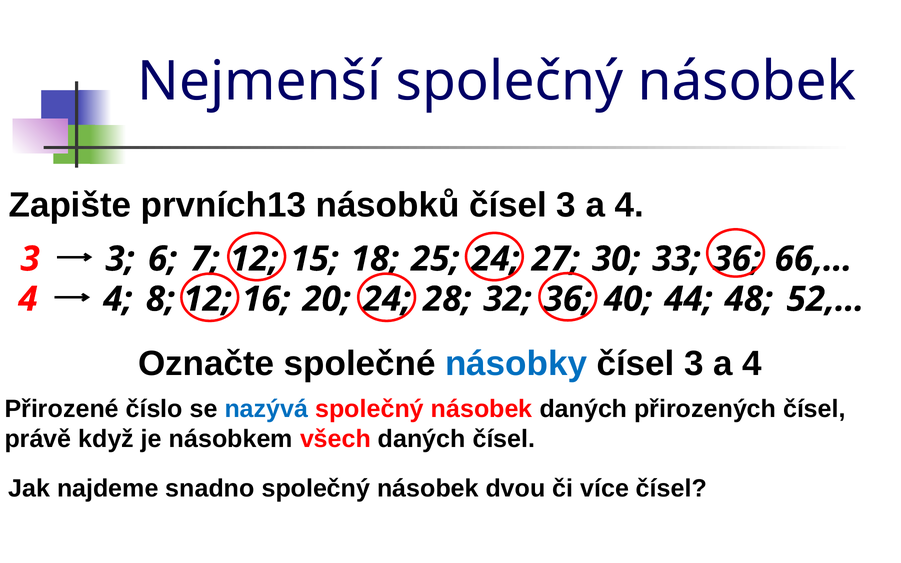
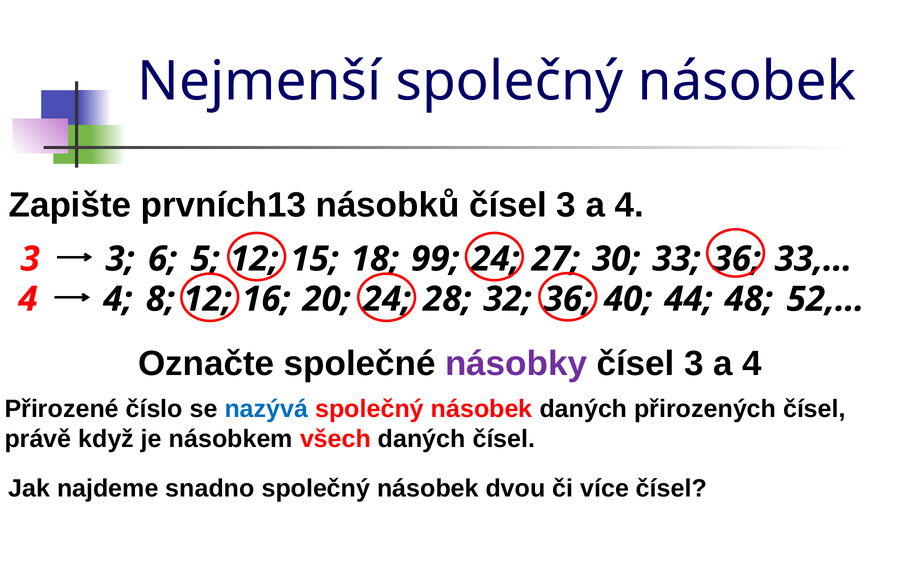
7: 7 -> 5
25: 25 -> 99
66,…: 66,… -> 33,…
násobky colour: blue -> purple
